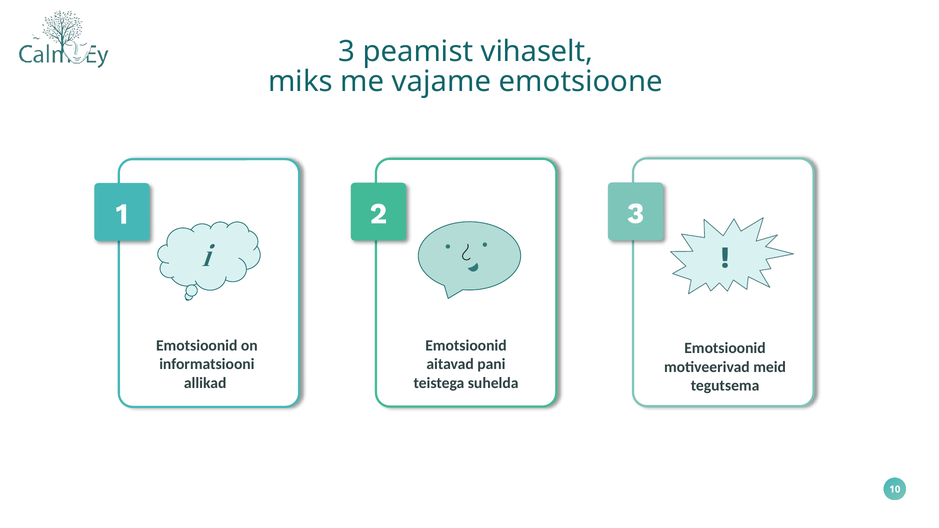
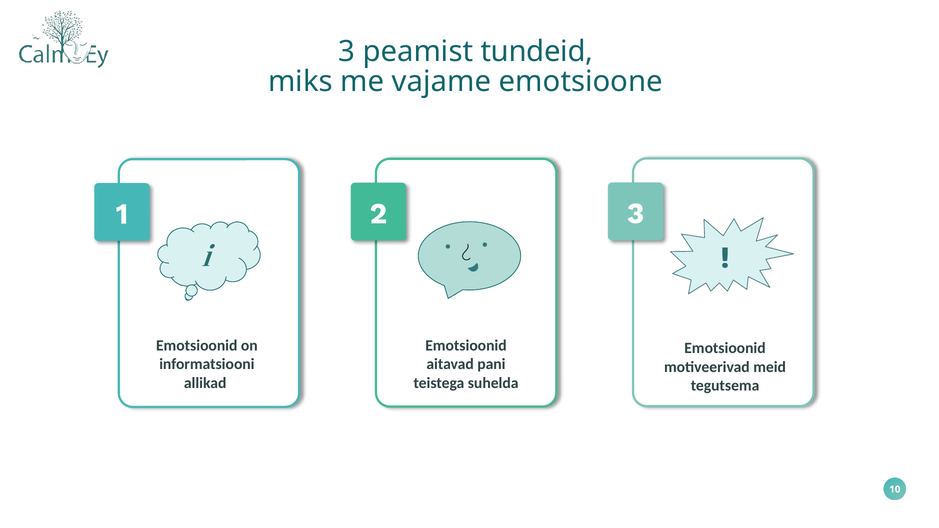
vihaselt: vihaselt -> tundeid
